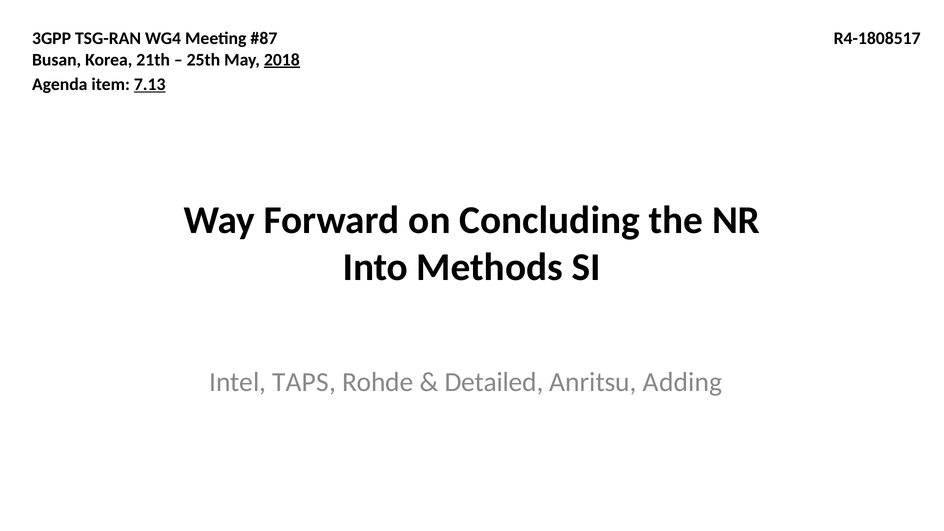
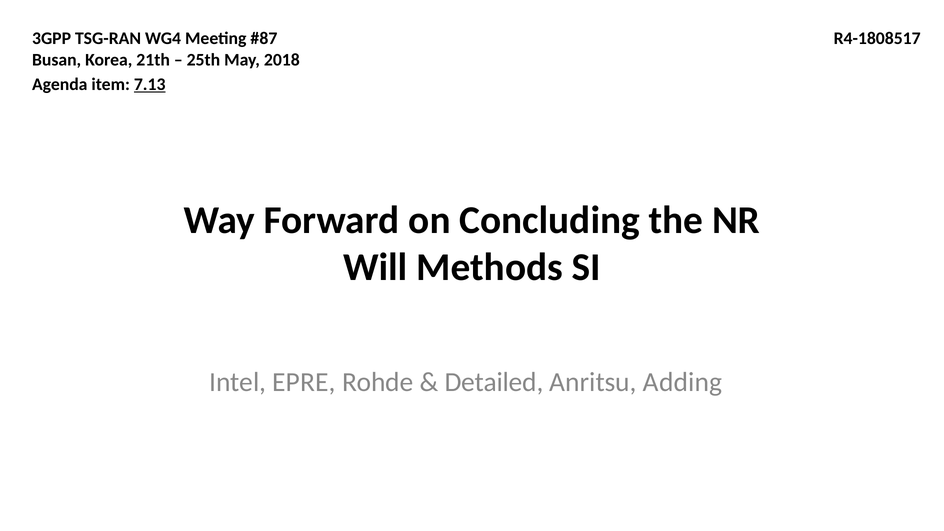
2018 underline: present -> none
Into: Into -> Will
TAPS: TAPS -> EPRE
